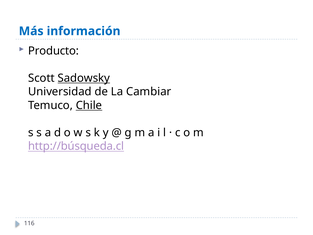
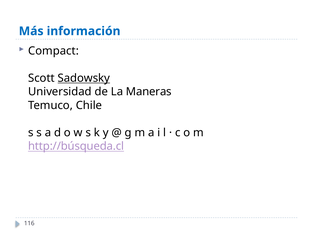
Producto: Producto -> Compact
Cambiar: Cambiar -> Maneras
Chile underline: present -> none
